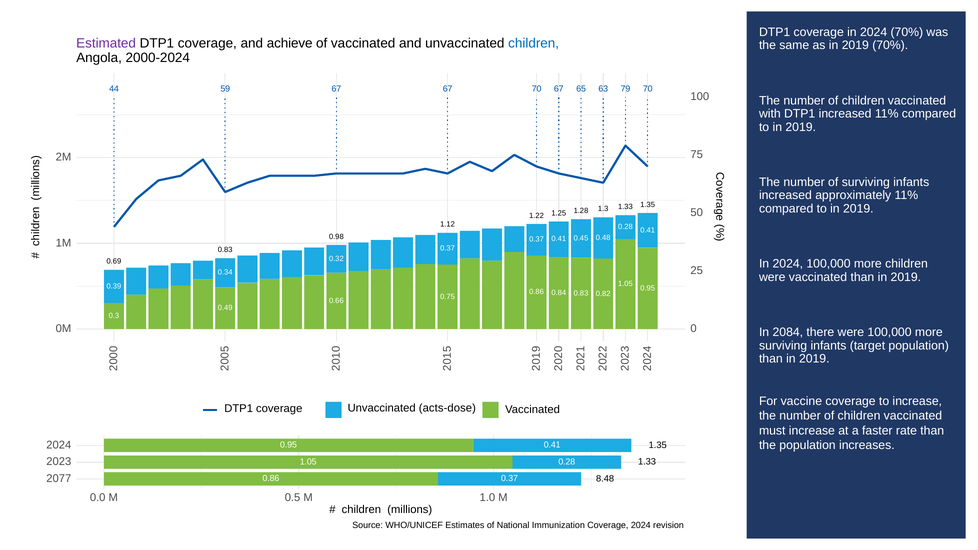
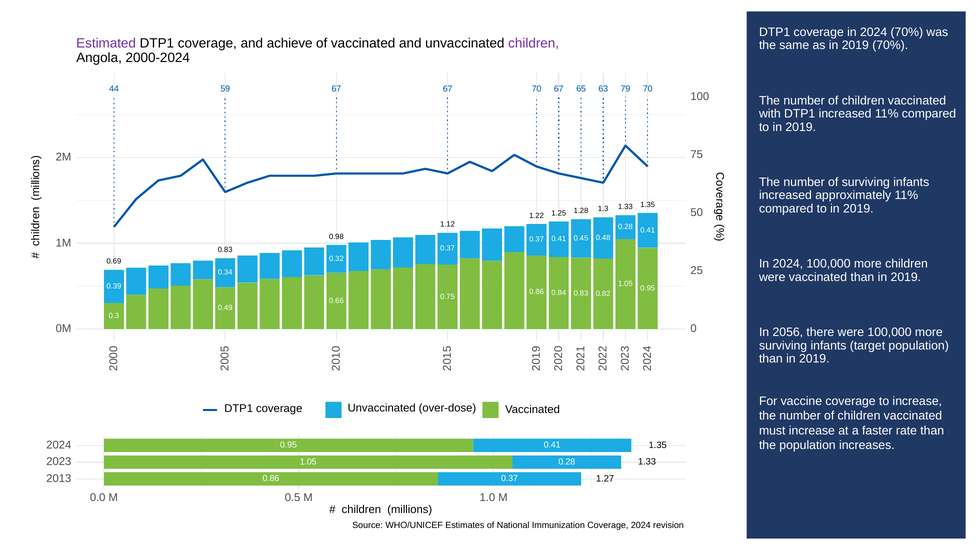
children at (534, 43) colour: blue -> purple
2084: 2084 -> 2056
acts-dose: acts-dose -> over-dose
2077: 2077 -> 2013
8.48: 8.48 -> 1.27
